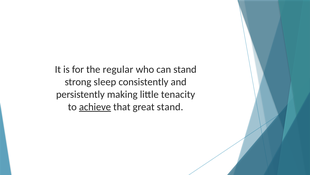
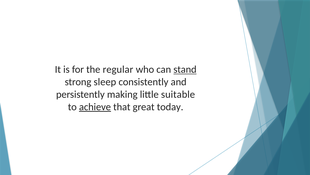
stand at (185, 69) underline: none -> present
tenacity: tenacity -> suitable
great stand: stand -> today
